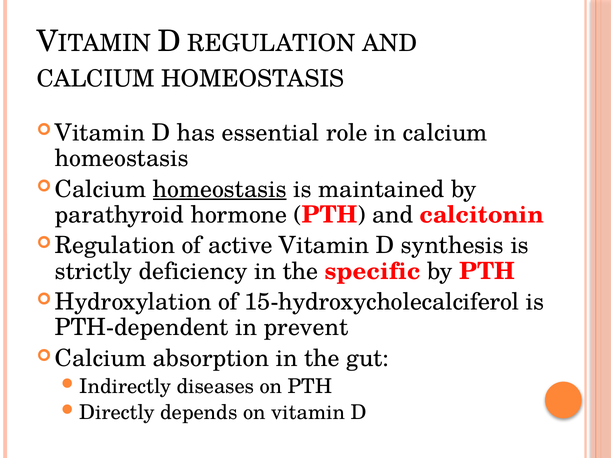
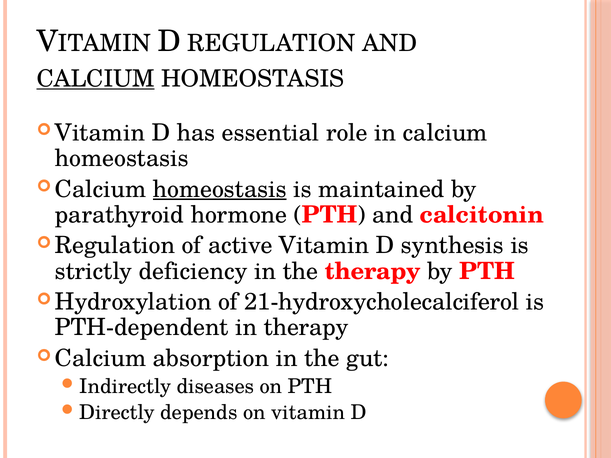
CALCIUM at (96, 79) underline: none -> present
the specific: specific -> therapy
15-hydroxycholecalciferol: 15-hydroxycholecalciferol -> 21-hydroxycholecalciferol
in prevent: prevent -> therapy
